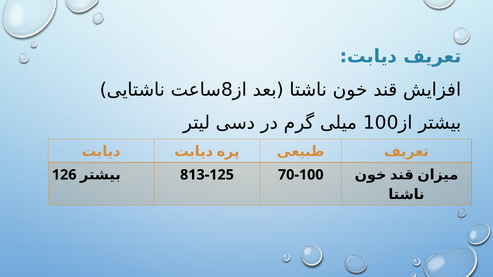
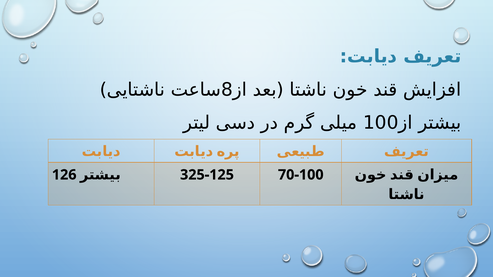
813-125: 813-125 -> 325-125
